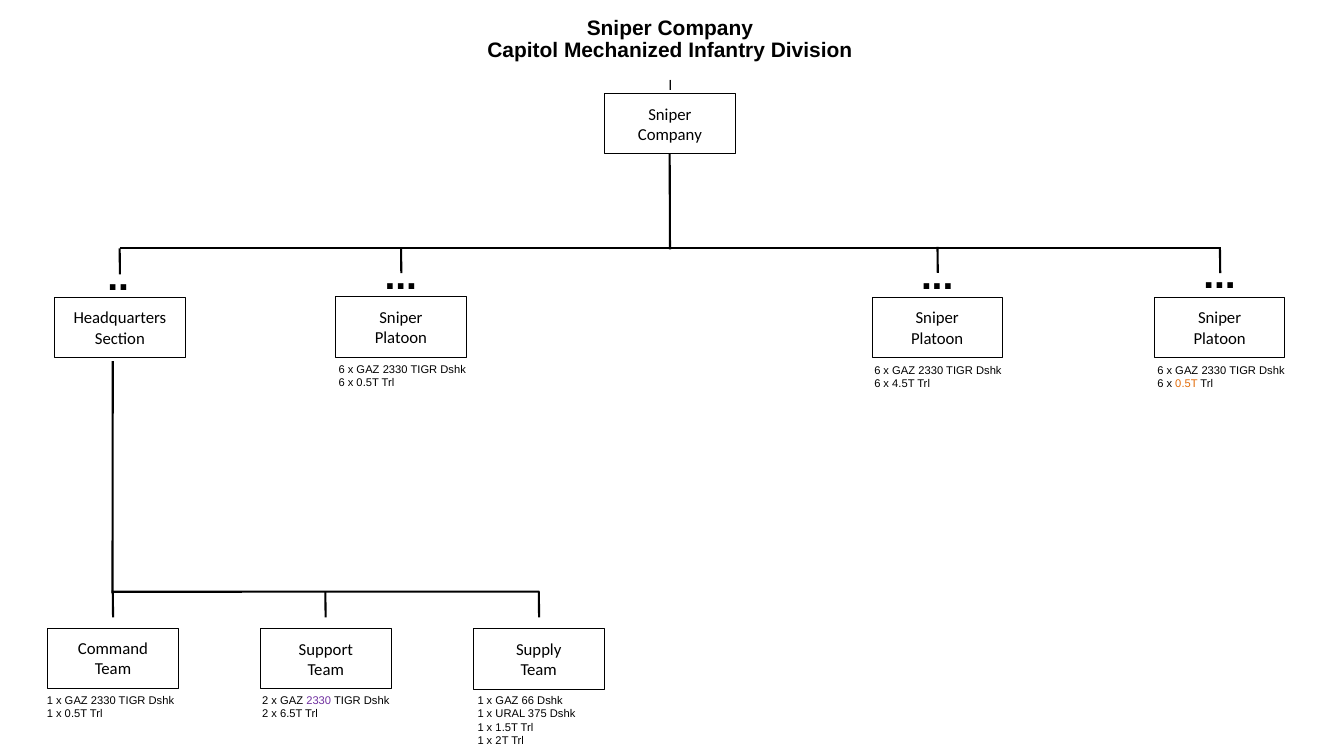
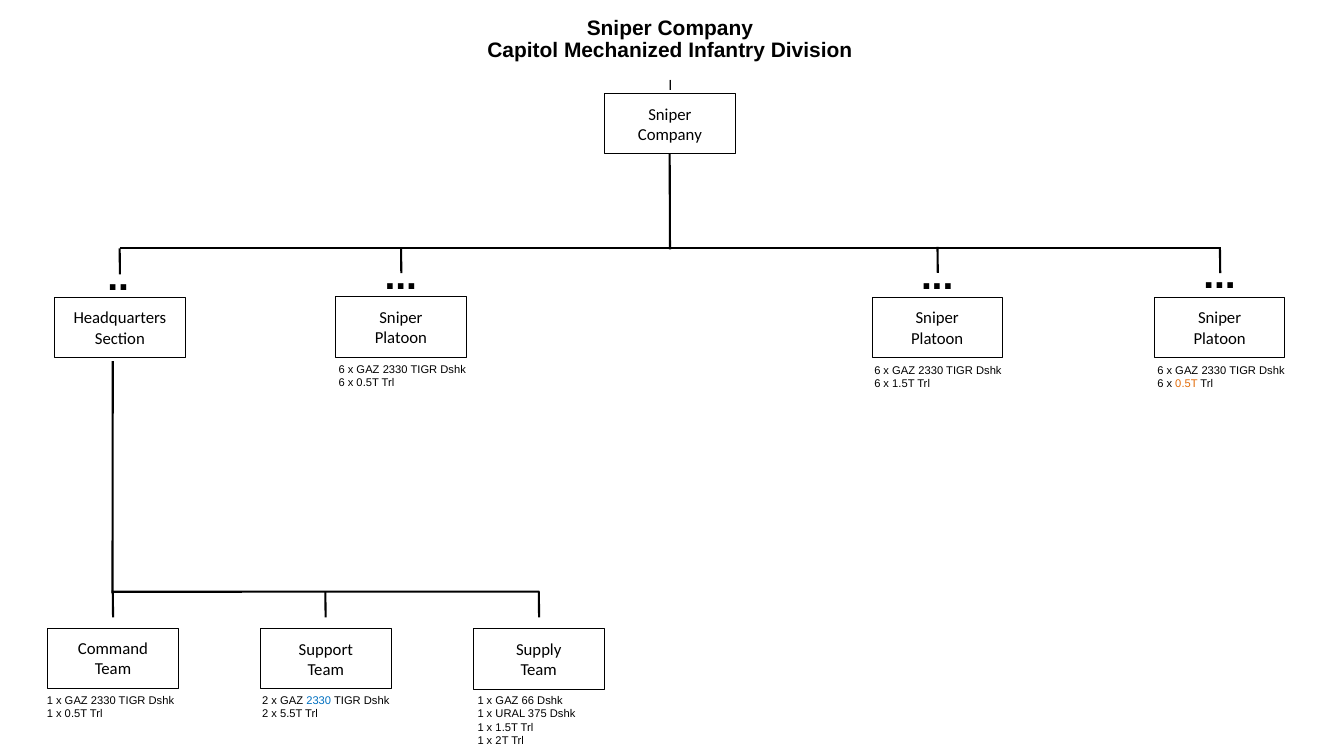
6 x 4.5T: 4.5T -> 1.5T
2330 at (319, 700) colour: purple -> blue
6.5T: 6.5T -> 5.5T
